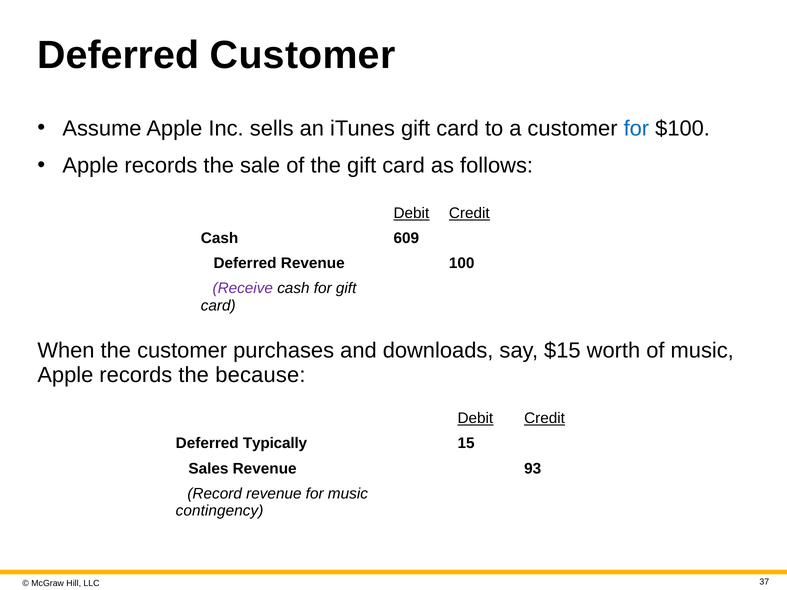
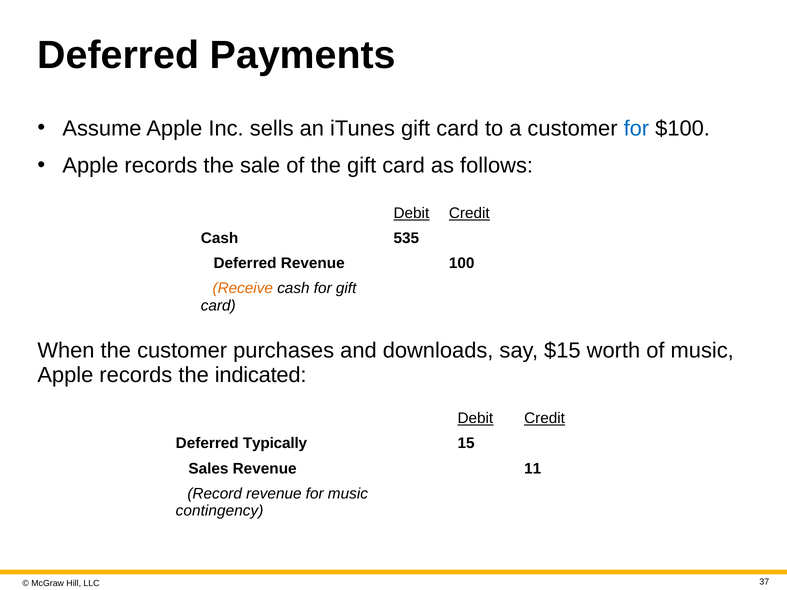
Deferred Customer: Customer -> Payments
609: 609 -> 535
Receive colour: purple -> orange
because: because -> indicated
93: 93 -> 11
